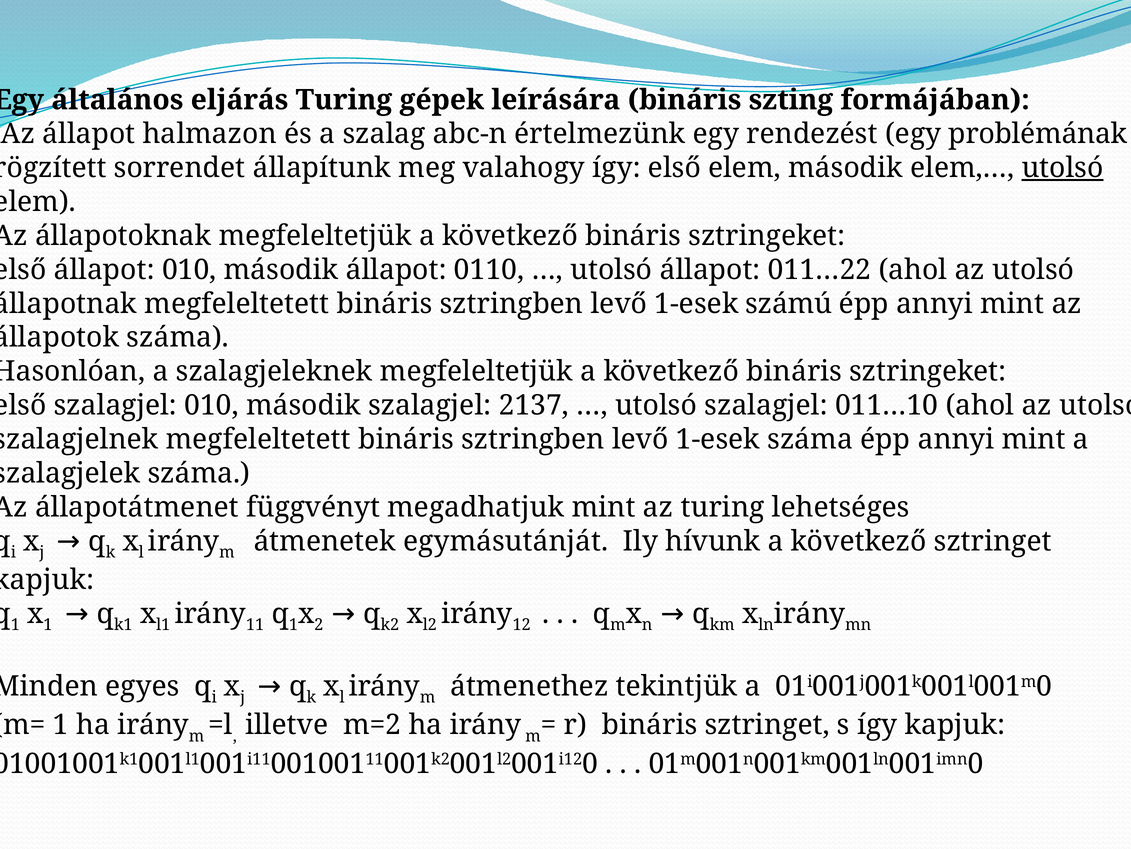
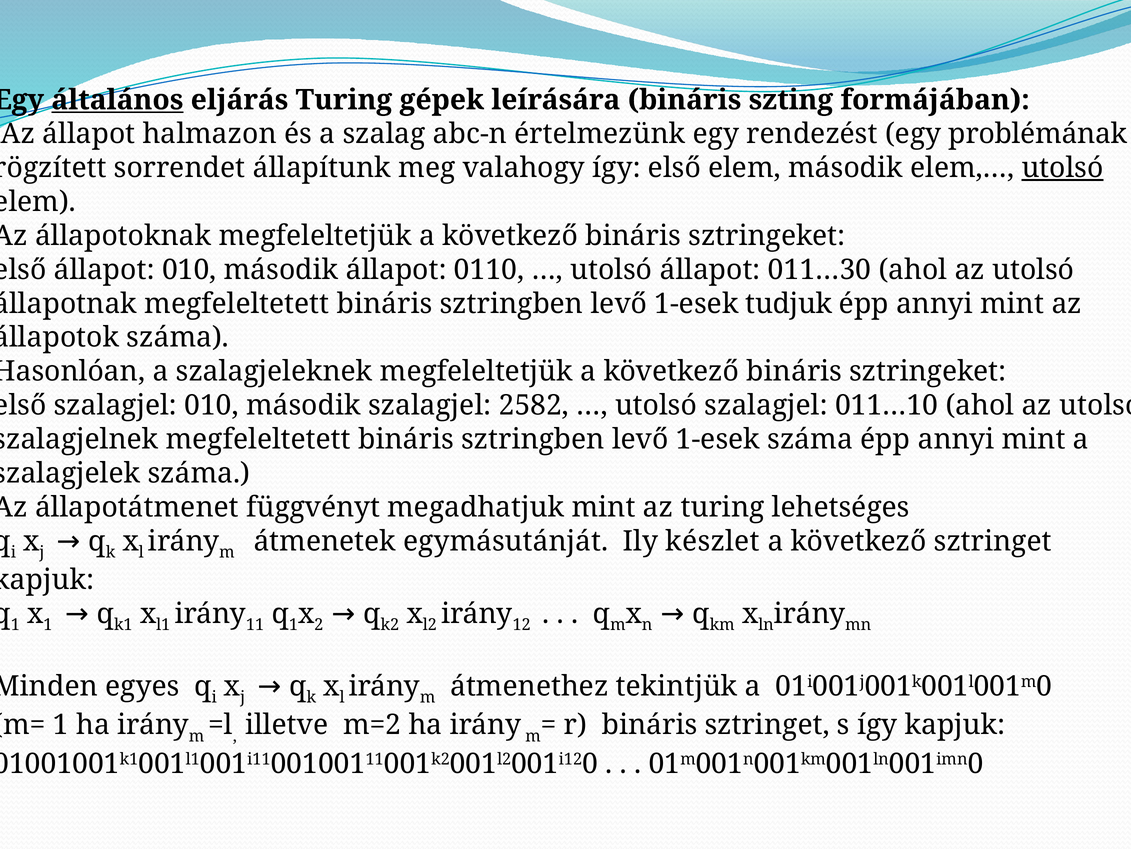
általános underline: none -> present
011…22: 011…22 -> 011…30
számú: számú -> tudjuk
2137: 2137 -> 2582
hívunk: hívunk -> készlet
